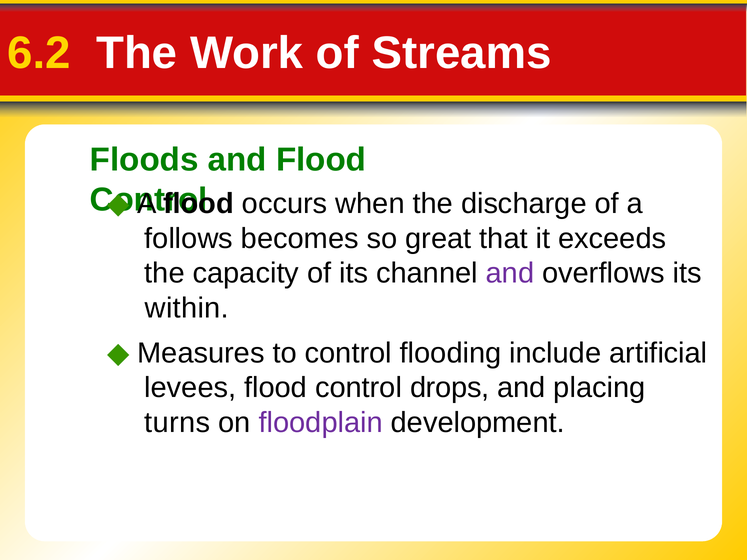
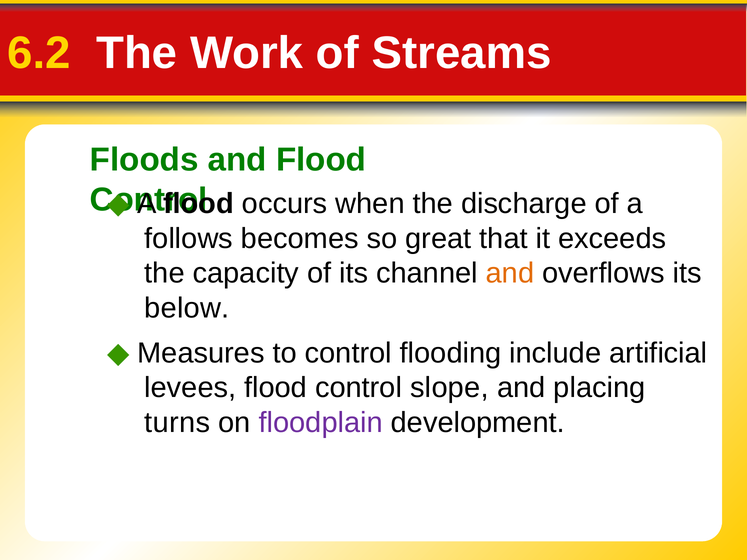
and at (510, 273) colour: purple -> orange
within: within -> below
drops: drops -> slope
